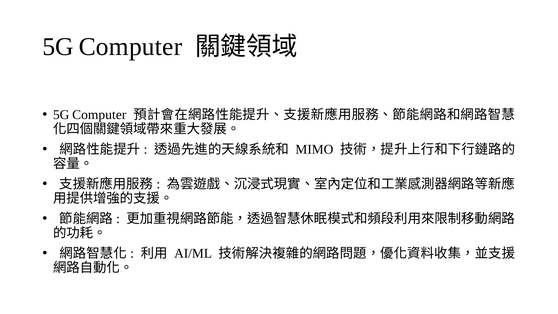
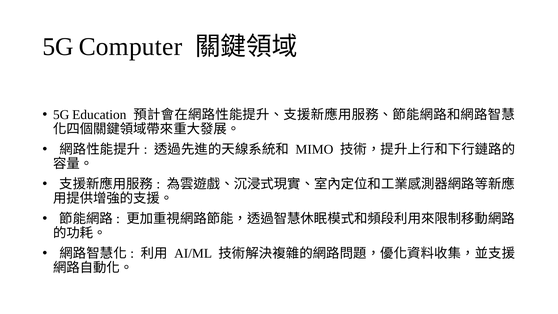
Computer at (99, 115): Computer -> Education
